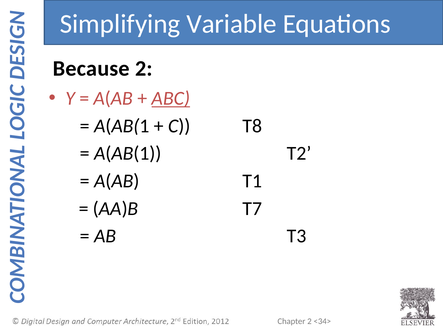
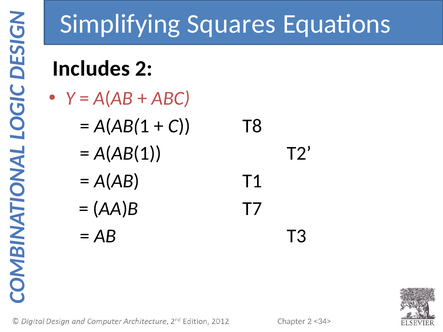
Variable: Variable -> Squares
Because: Because -> Includes
ABC underline: present -> none
